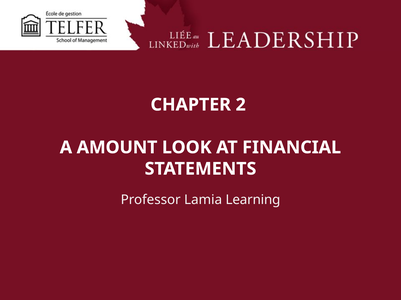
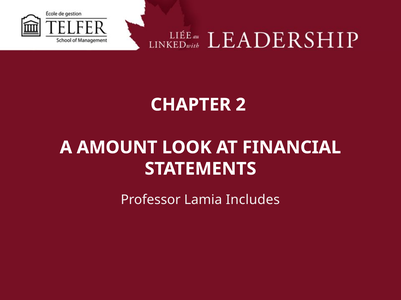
Learning: Learning -> Includes
